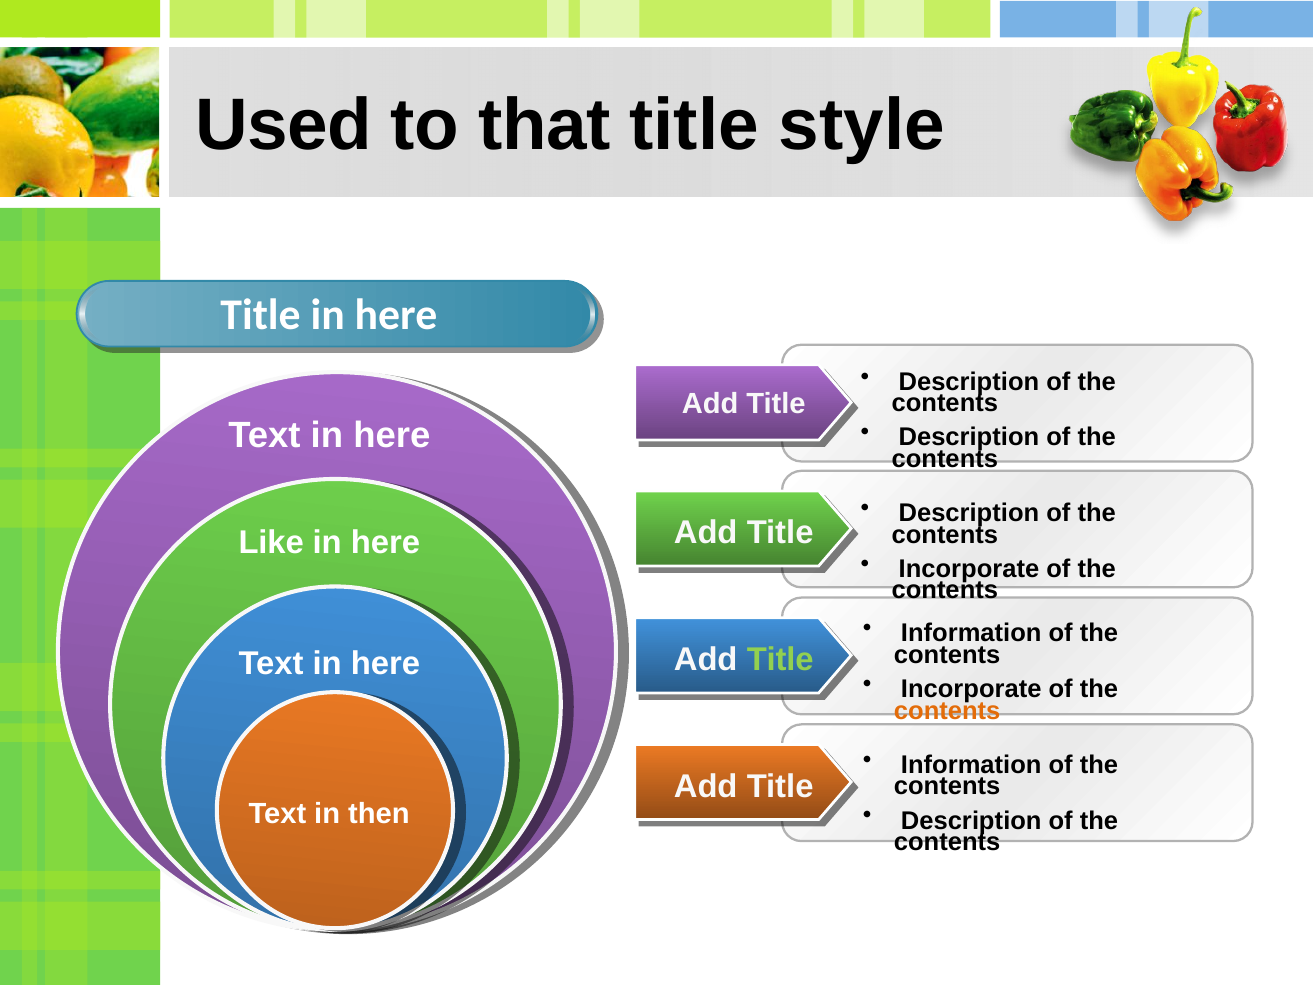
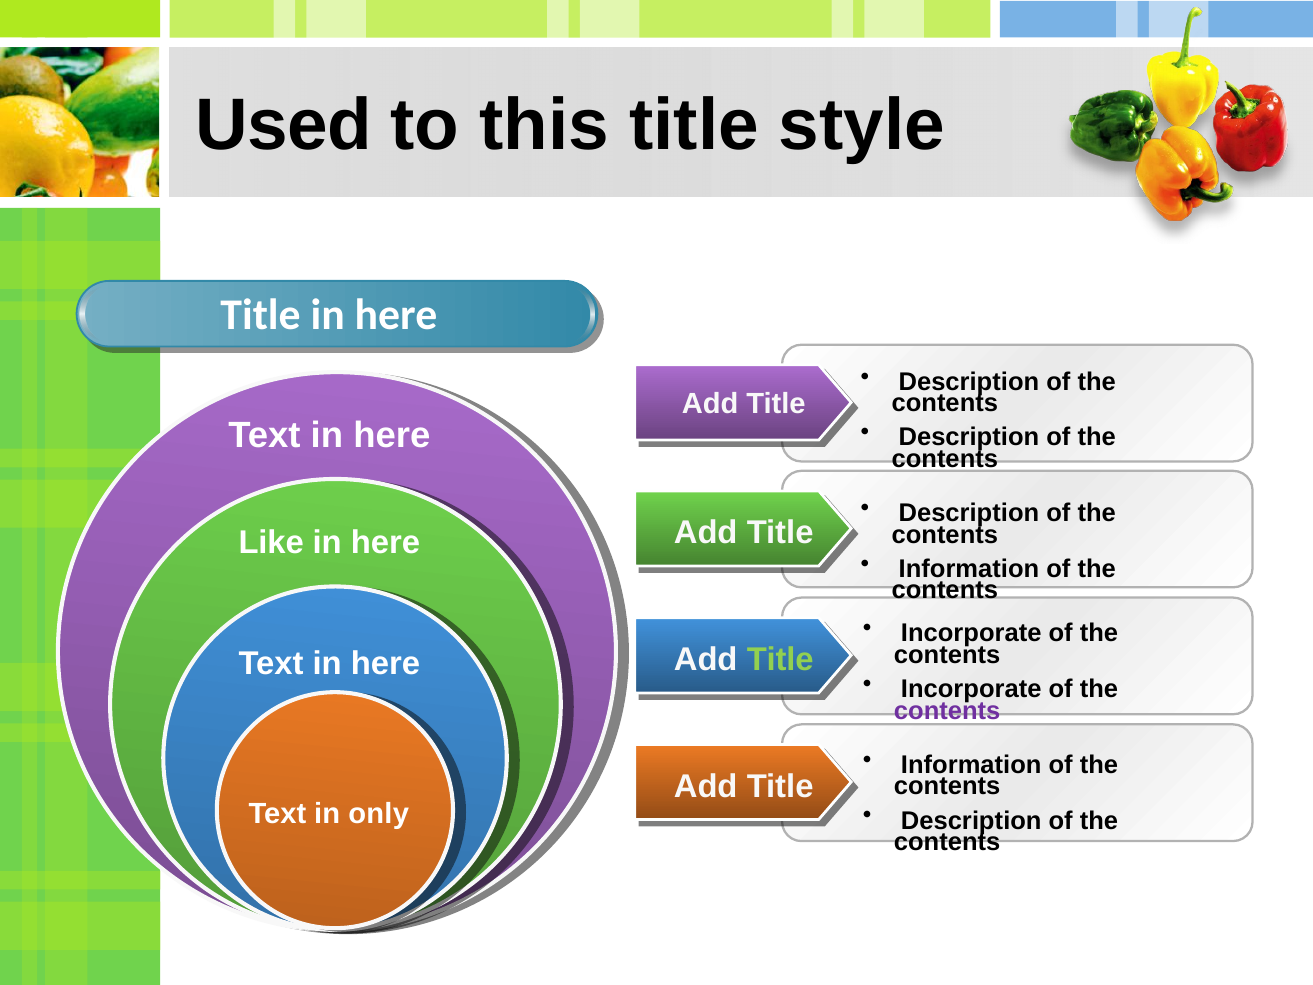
that: that -> this
Incorporate at (969, 569): Incorporate -> Information
Information at (971, 633): Information -> Incorporate
contents at (947, 711) colour: orange -> purple
then: then -> only
